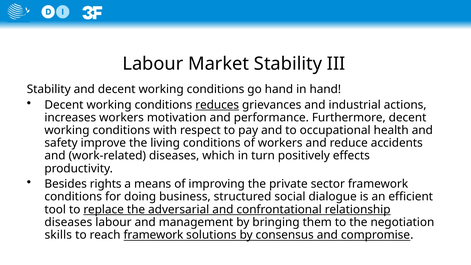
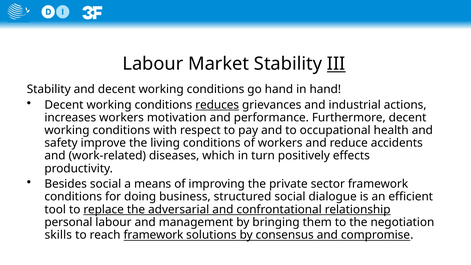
III underline: none -> present
Besides rights: rights -> social
diseases at (68, 222): diseases -> personal
